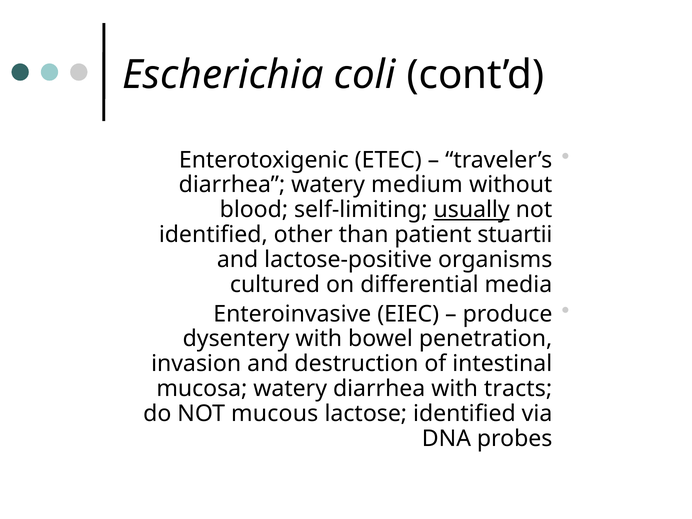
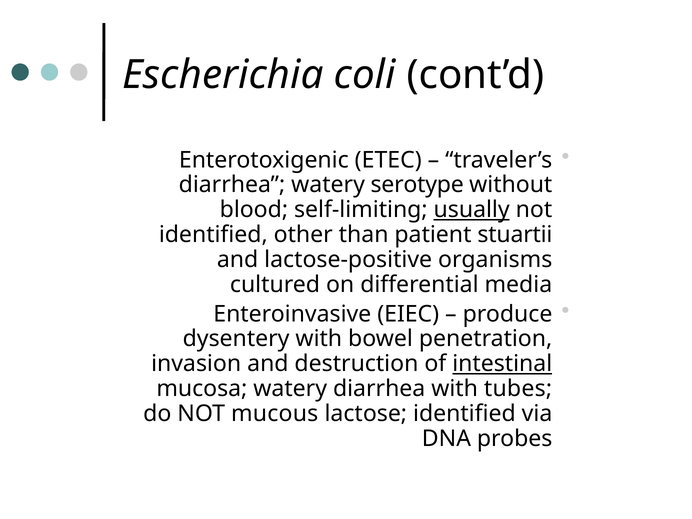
medium: medium -> serotype
intestinal underline: none -> present
tracts: tracts -> tubes
